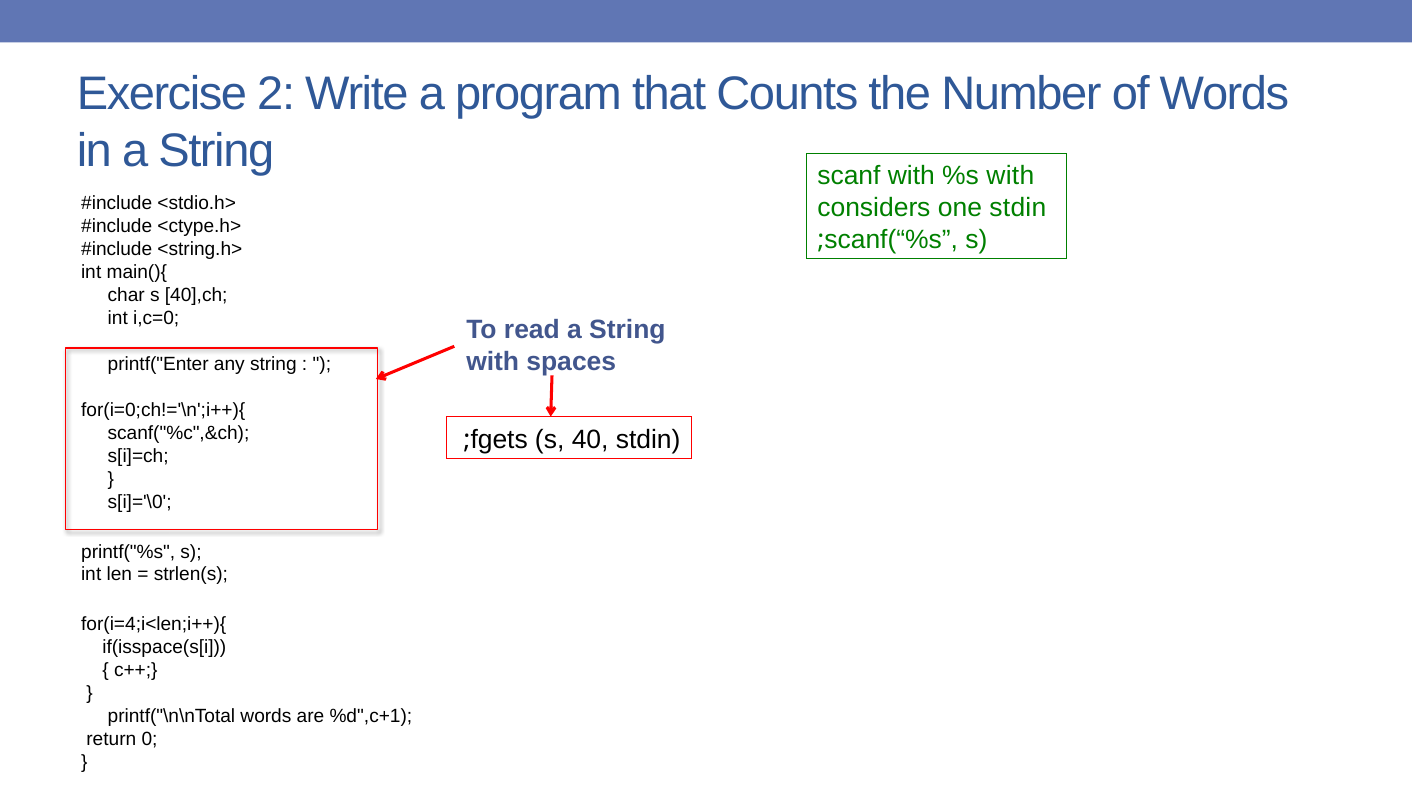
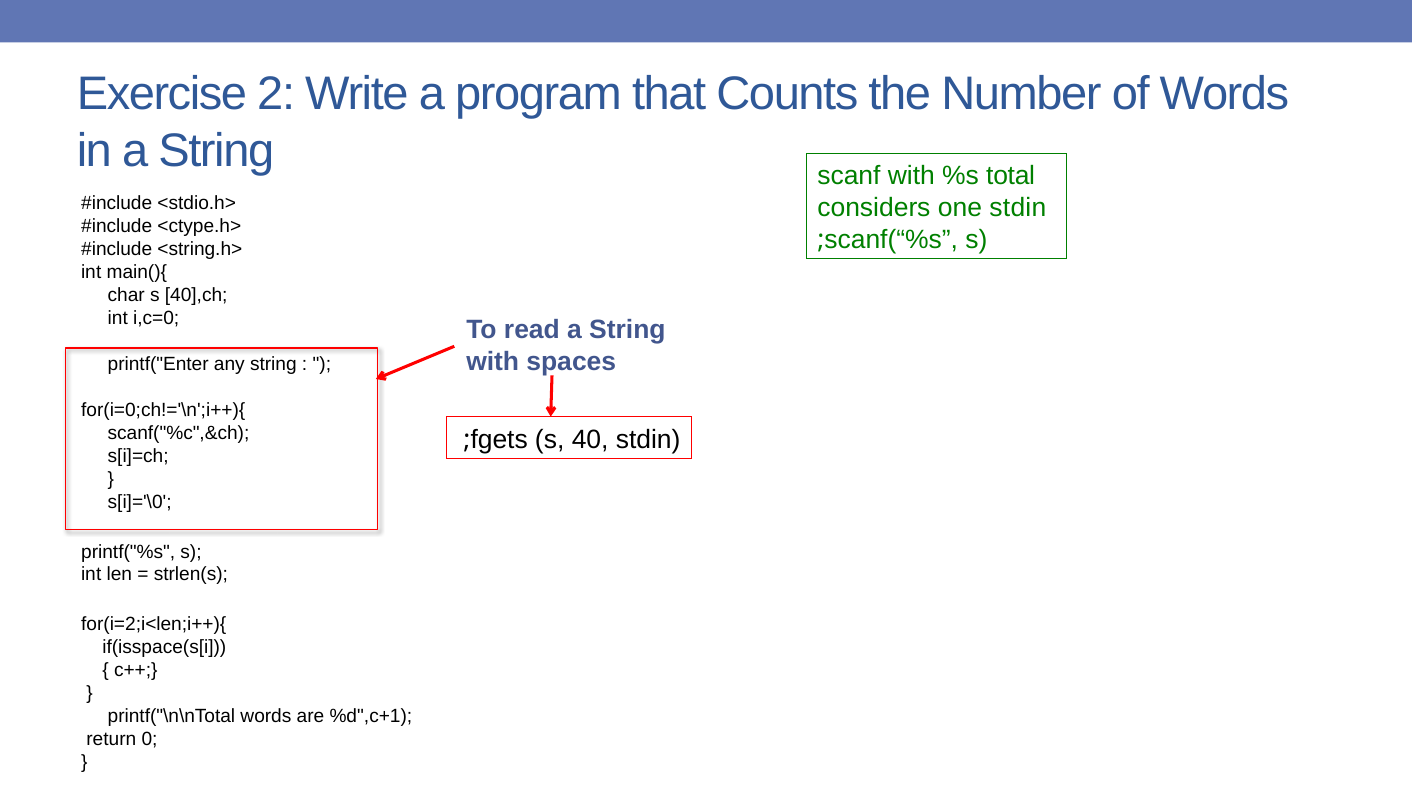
%s with: with -> total
for(i=4;i<len;i++){: for(i=4;i<len;i++){ -> for(i=2;i<len;i++){
